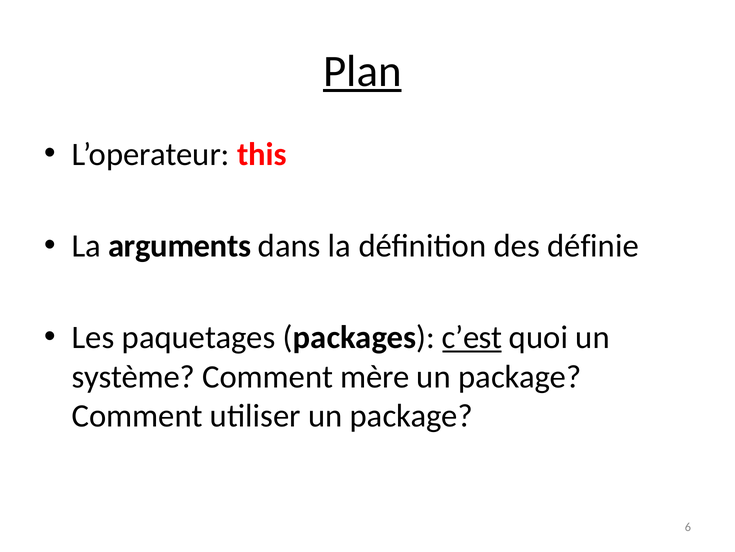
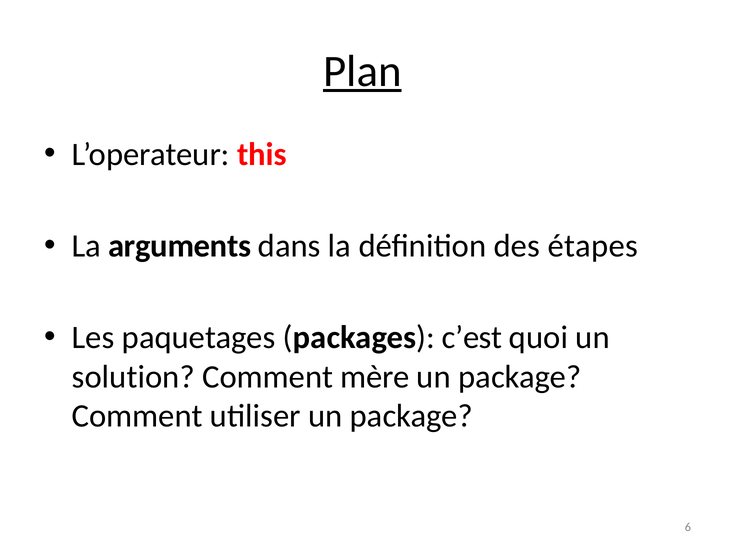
définie: définie -> étapes
c’est underline: present -> none
système: système -> solution
